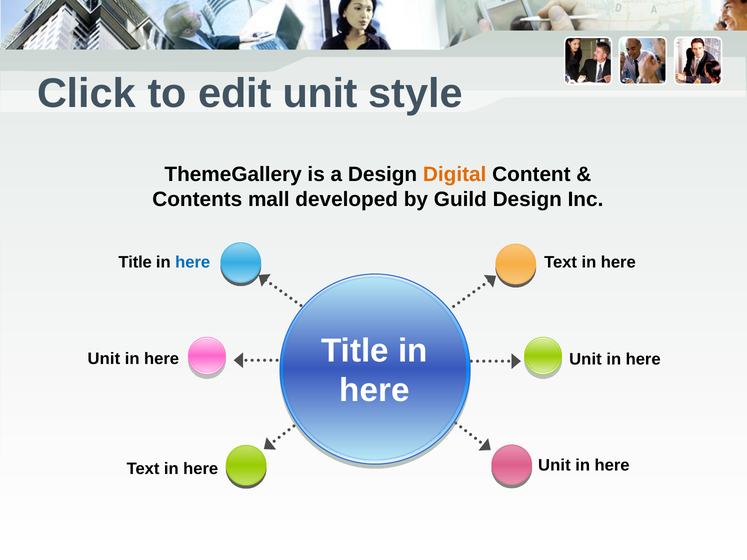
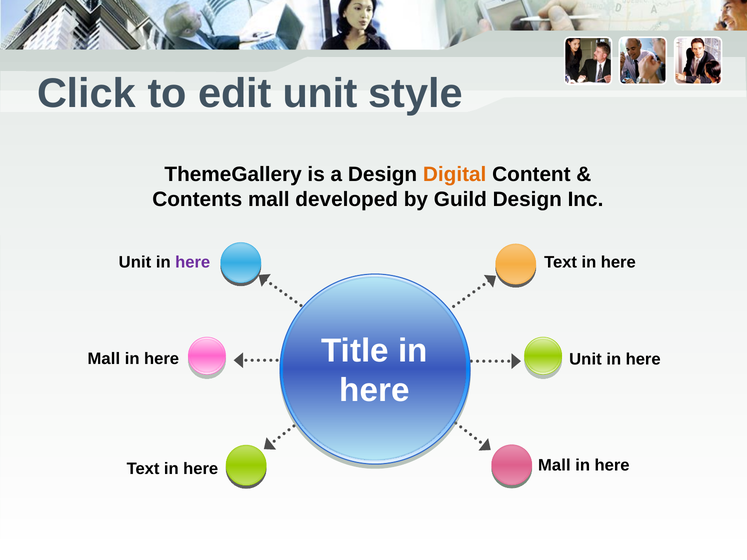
Title at (135, 262): Title -> Unit
here at (193, 262) colour: blue -> purple
Unit at (104, 359): Unit -> Mall
Unit at (554, 465): Unit -> Mall
